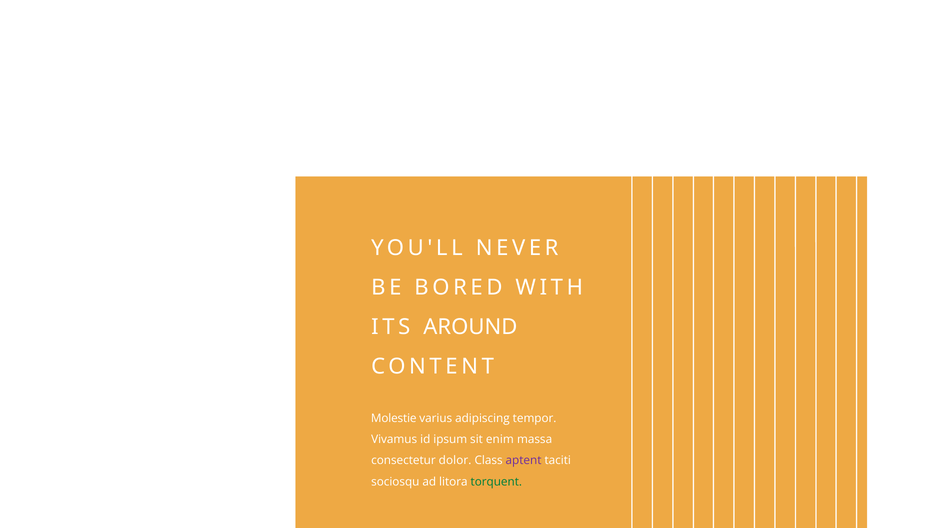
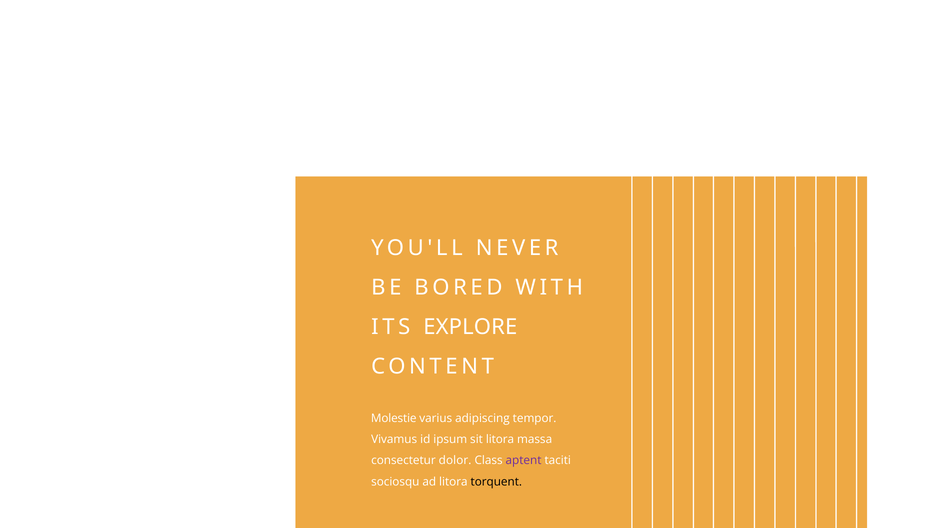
AROUND: AROUND -> EXPLORE
sit enim: enim -> litora
torquent colour: green -> black
